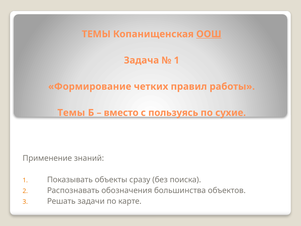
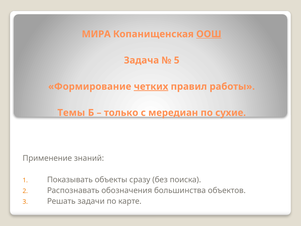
ТЕМЫ at (96, 34): ТЕМЫ -> МИРА
1 at (177, 60): 1 -> 5
четких underline: none -> present
вместо: вместо -> только
пользуясь: пользуясь -> мередиан
